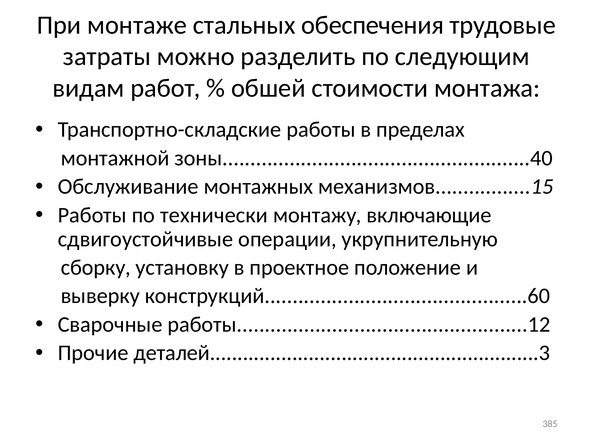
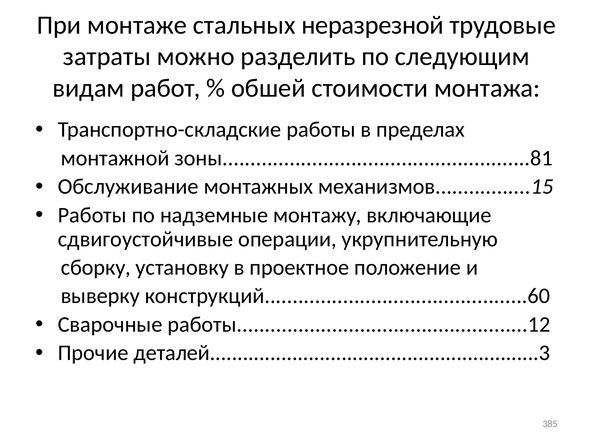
обеспечения: обеспечения -> неразрезной
зоны.......................................................40: зоны.......................................................40 -> зоны.......................................................81
технически: технически -> надземные
